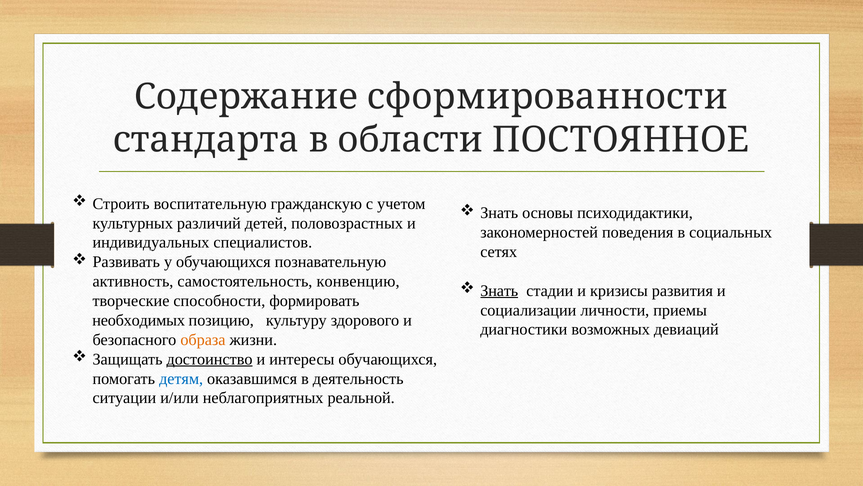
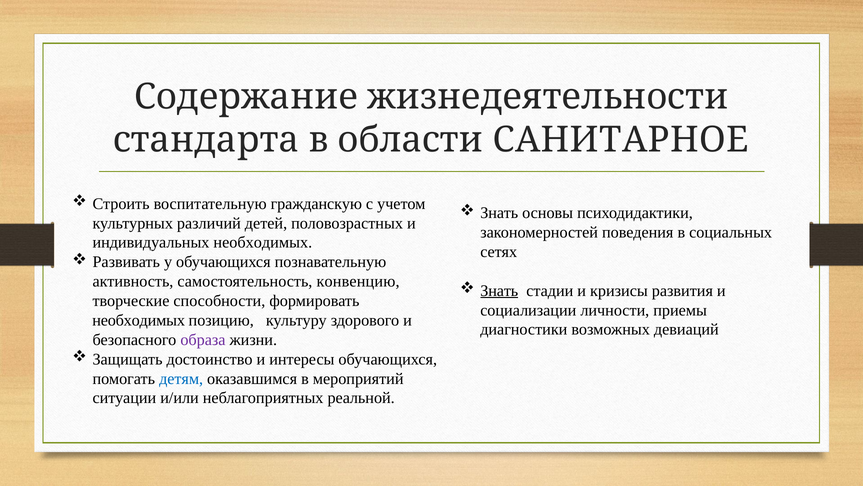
сформированности: сформированности -> жизнедеятельности
ПОСТОЯННОЕ: ПОСТОЯННОЕ -> САНИТАРНОЕ
индивидуальных специалистов: специалистов -> необходимых
образа colour: orange -> purple
достоинство underline: present -> none
деятельность: деятельность -> мероприятий
